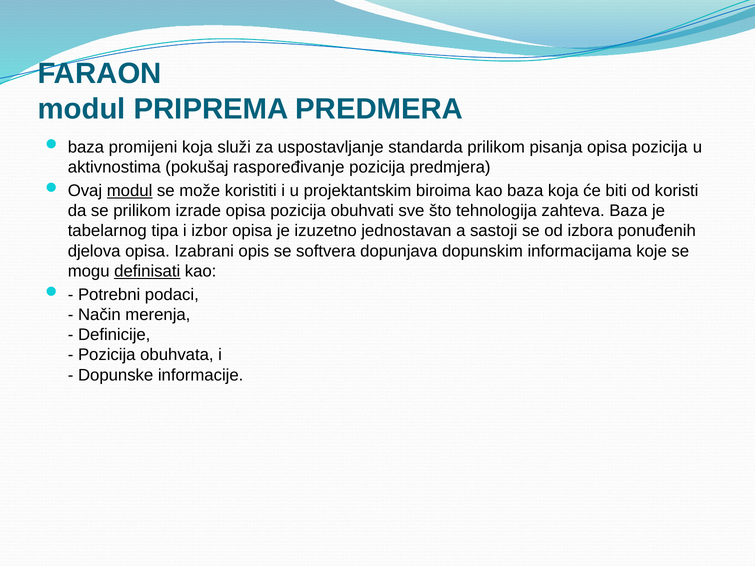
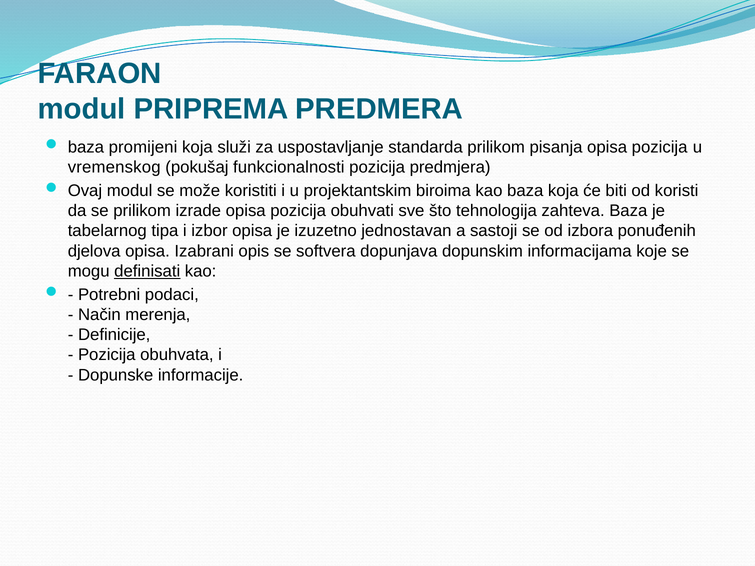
aktivnostima: aktivnostima -> vremenskog
raspoređivanje: raspoređivanje -> funkcionalnosti
modul at (130, 191) underline: present -> none
